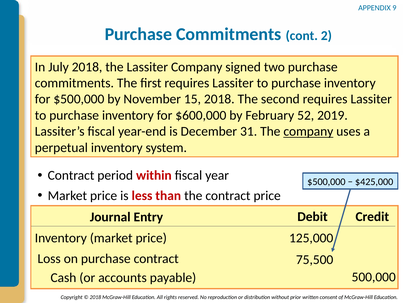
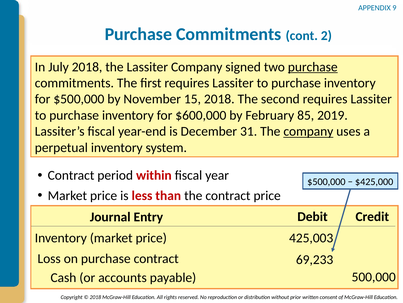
purchase at (313, 67) underline: none -> present
52: 52 -> 85
125,000: 125,000 -> 425,003
75,500: 75,500 -> 69,233
